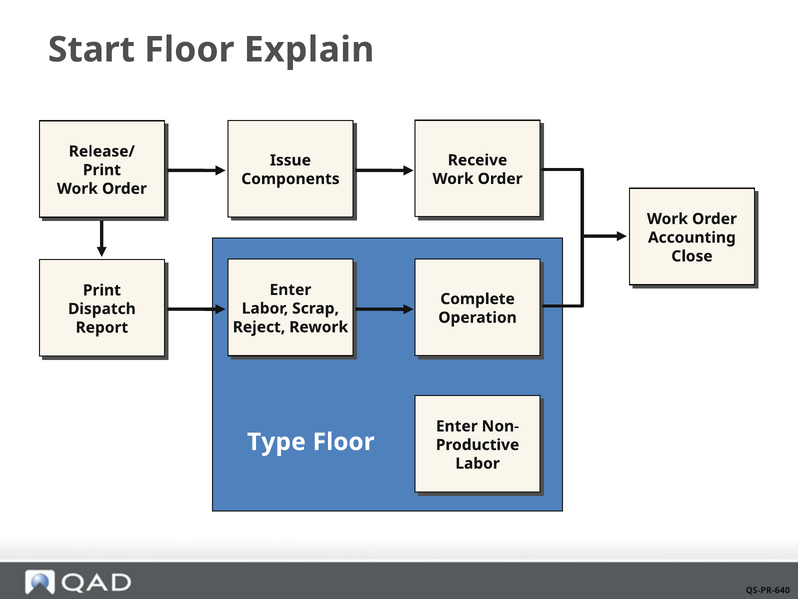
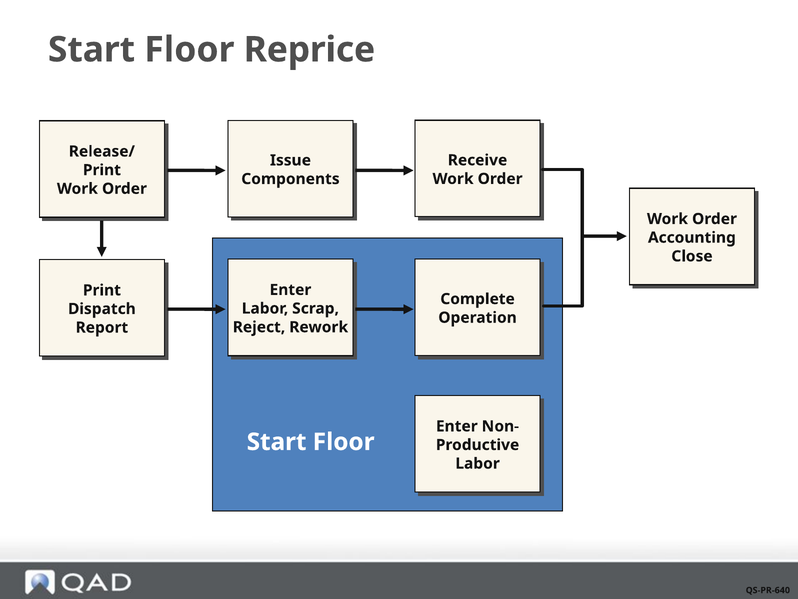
Explain: Explain -> Reprice
Type at (276, 442): Type -> Start
